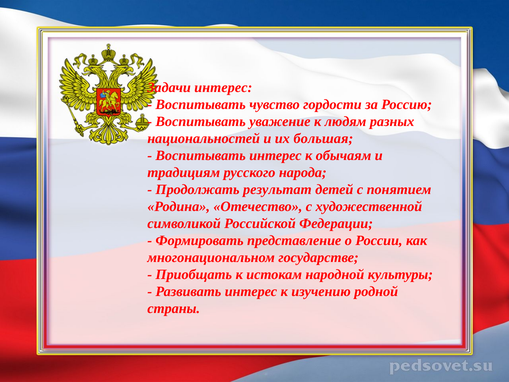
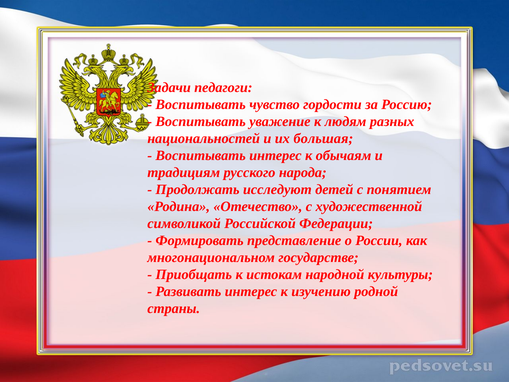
Задачи интерес: интерес -> педагоги
результат: результат -> исследуют
